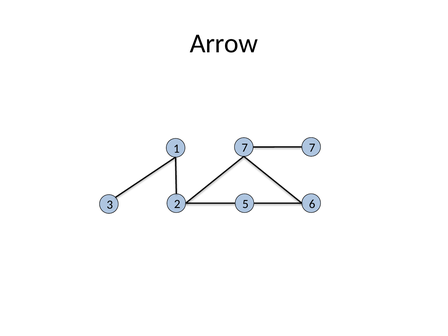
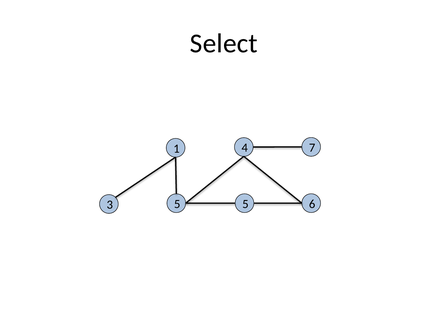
Arrow: Arrow -> Select
1 7: 7 -> 4
3 2: 2 -> 5
